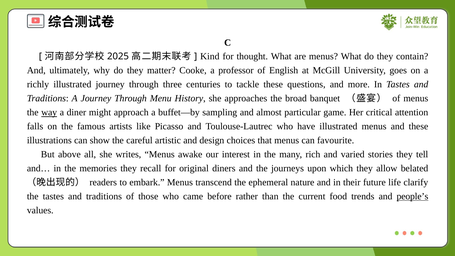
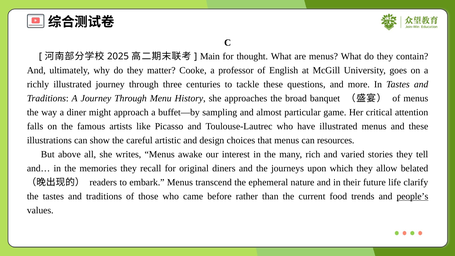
Kind: Kind -> Main
way underline: present -> none
favourite: favourite -> resources
